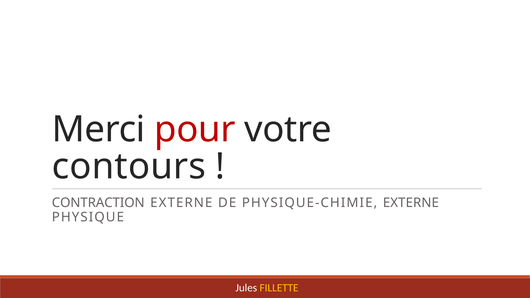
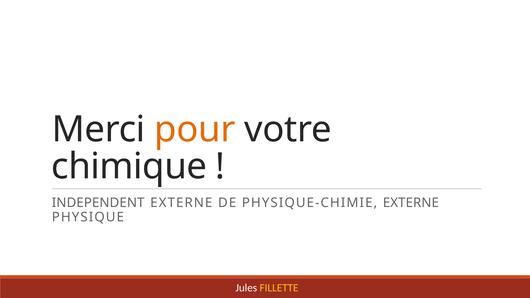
pour colour: red -> orange
contours: contours -> chimique
CONTRACTION: CONTRACTION -> INDEPENDENT
